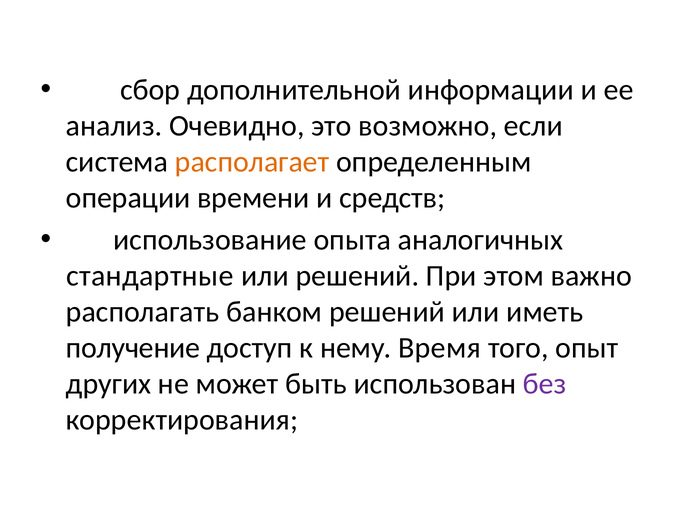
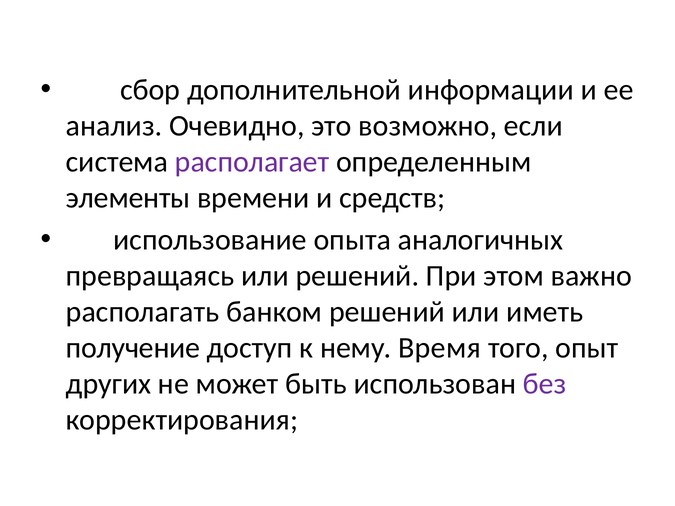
располагает colour: orange -> purple
операции: операции -> элементы
стандартные: стандартные -> превращаясь
